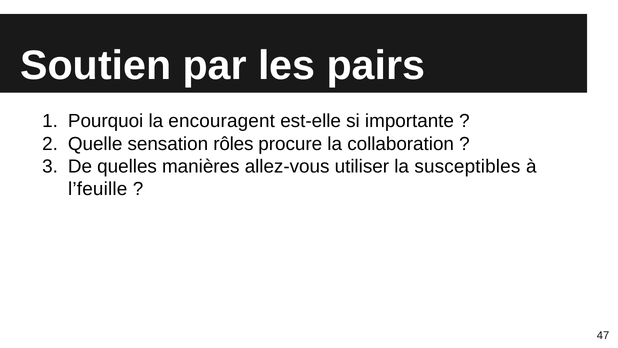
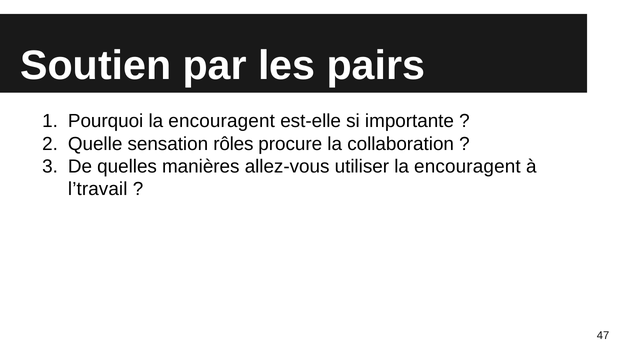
utiliser la susceptibles: susceptibles -> encouragent
l’feuille: l’feuille -> l’travail
